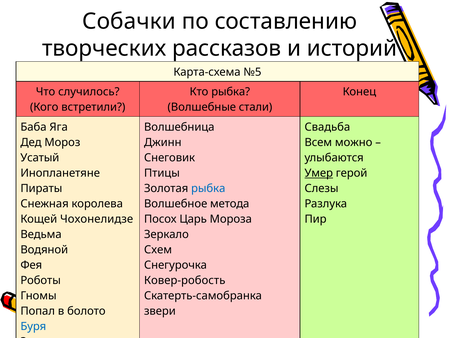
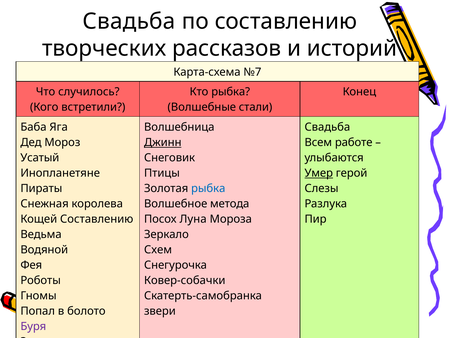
Собачки at (129, 21): Собачки -> Свадьба
№5: №5 -> №7
Джинн underline: none -> present
можно: можно -> работе
Кощей Чохонелидзе: Чохонелидзе -> Составлению
Царь: Царь -> Луна
Ковер-робость: Ковер-робость -> Ковер-собачки
Буря colour: blue -> purple
